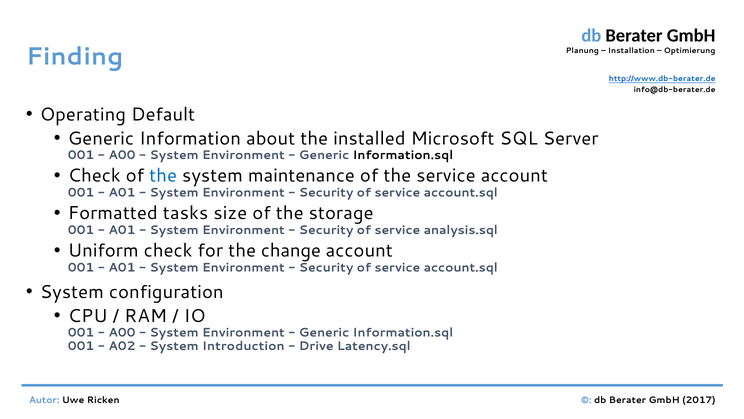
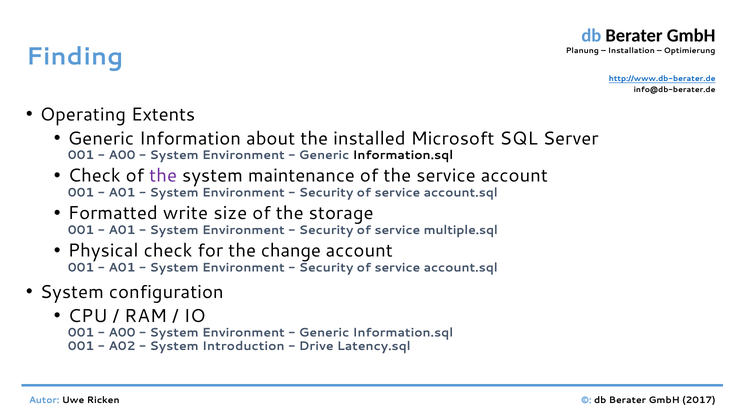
Default: Default -> Extents
the at (163, 176) colour: blue -> purple
tasks: tasks -> write
analysis.sql: analysis.sql -> multiple.sql
Uniform: Uniform -> Physical
